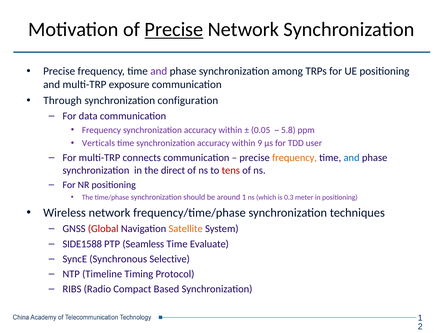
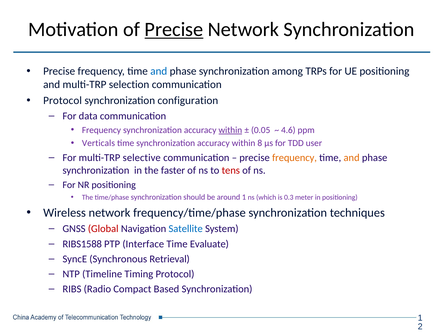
and at (159, 71) colour: purple -> blue
exposure: exposure -> selection
Through at (63, 100): Through -> Protocol
within at (230, 130) underline: none -> present
5.8: 5.8 -> 4.6
9: 9 -> 8
connects: connects -> selective
and at (352, 157) colour: blue -> orange
direct: direct -> faster
Satellite colour: orange -> blue
SIDE1588: SIDE1588 -> RIBS1588
Seamless: Seamless -> Interface
Selective: Selective -> Retrieval
